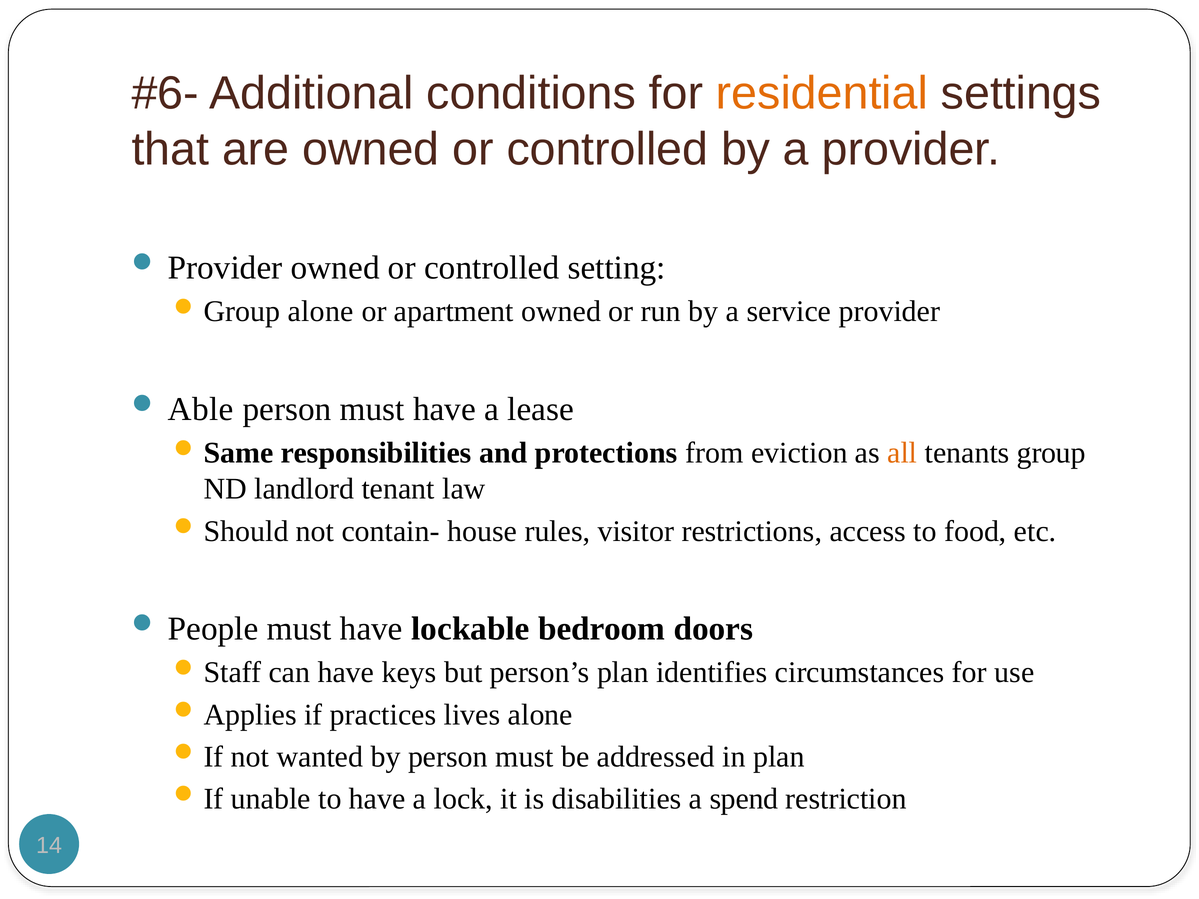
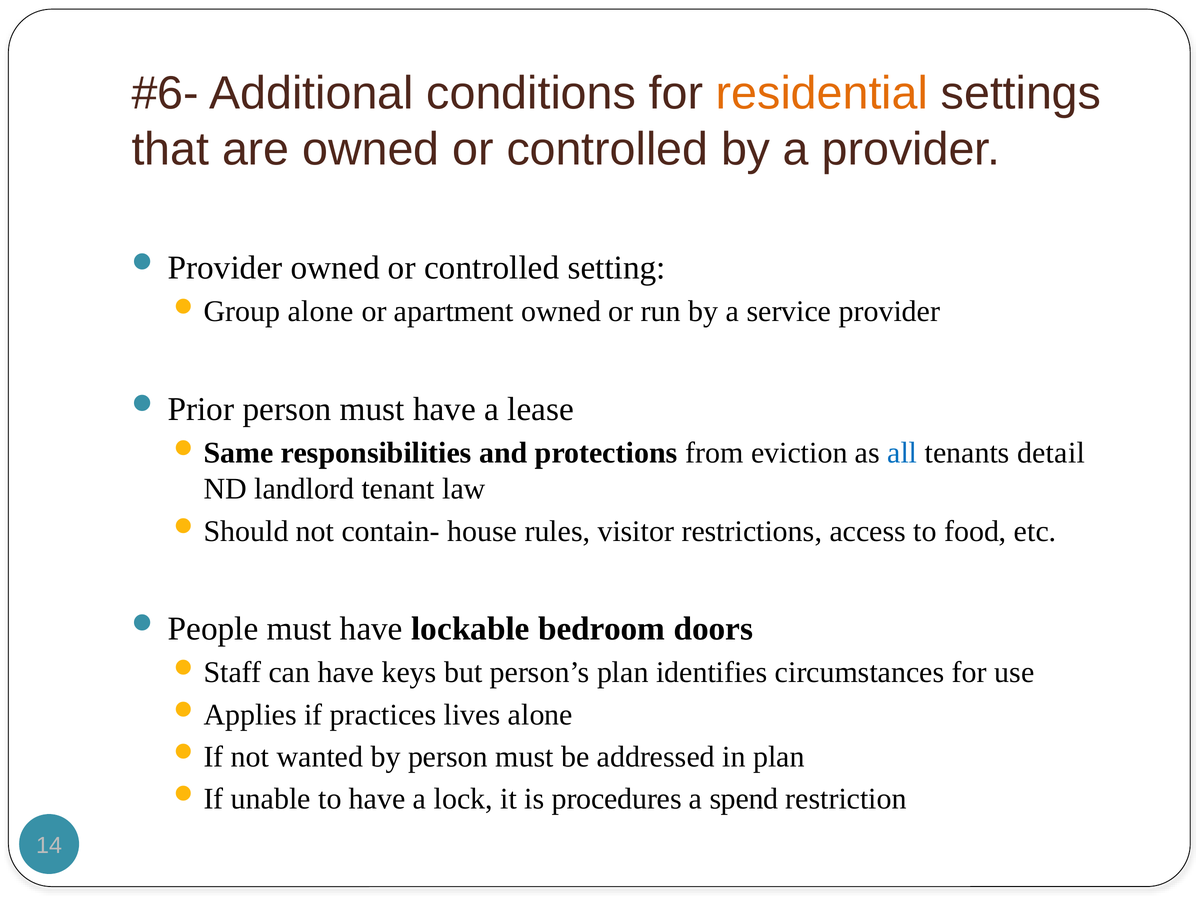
Able: Able -> Prior
all colour: orange -> blue
group: group -> detail
disabilities: disabilities -> procedures
